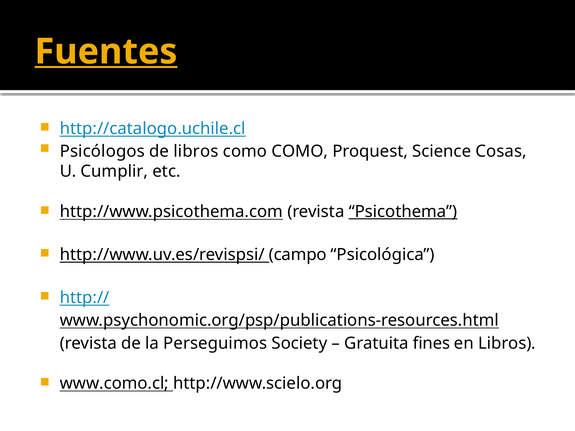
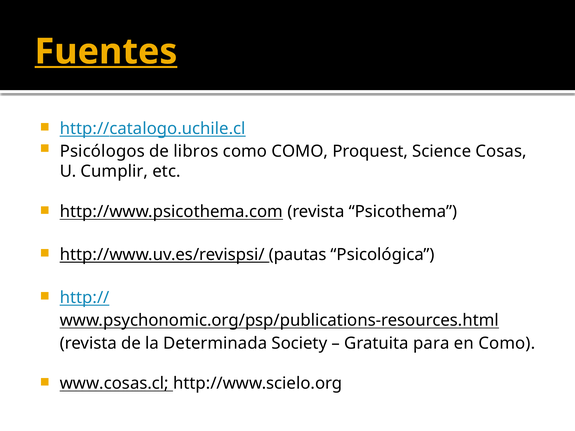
Psicothema underline: present -> none
campo: campo -> pautas
Perseguimos: Perseguimos -> Determinada
fines: fines -> para
en Libros: Libros -> Como
www.como.cl: www.como.cl -> www.cosas.cl
